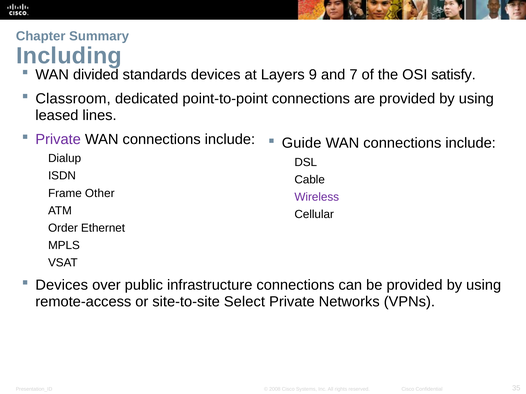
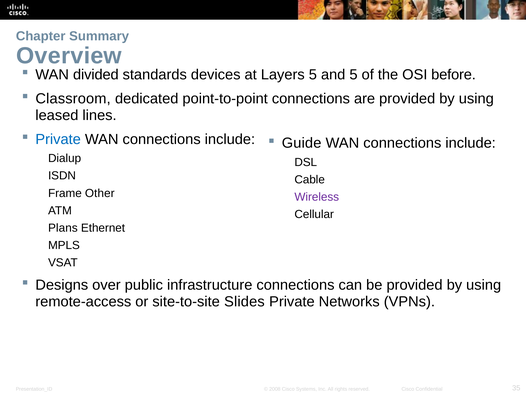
Including: Including -> Overview
Layers 9: 9 -> 5
and 7: 7 -> 5
satisfy: satisfy -> before
Private at (58, 140) colour: purple -> blue
Order: Order -> Plans
Devices at (62, 285): Devices -> Designs
Select: Select -> Slides
